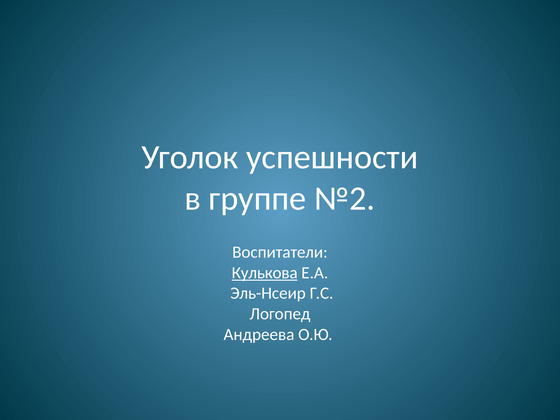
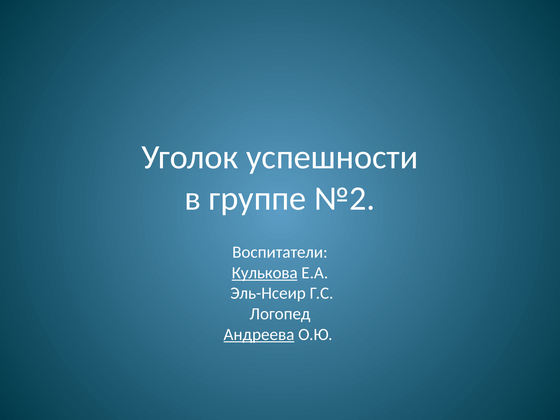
Андреева underline: none -> present
